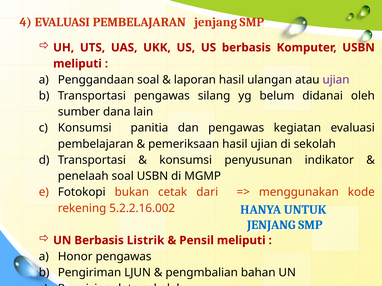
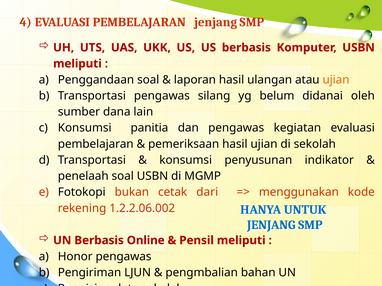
ujian at (336, 80) colour: purple -> orange
5.2.2.16.002: 5.2.2.16.002 -> 1.2.2.06.002
Listrik: Listrik -> Online
